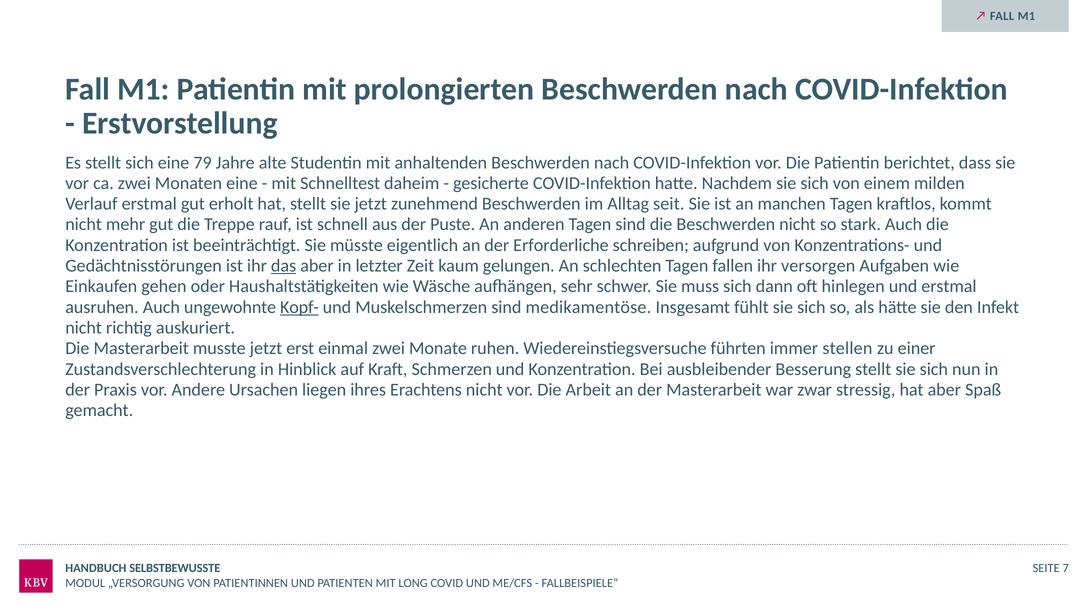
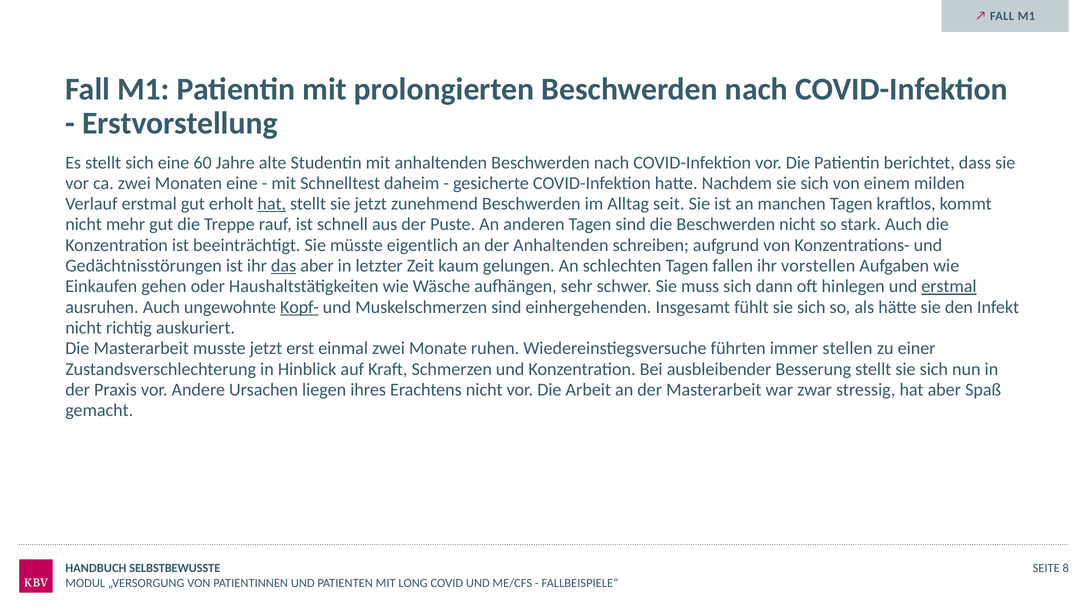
79: 79 -> 60
hat at (272, 204) underline: none -> present
der Erforderliche: Erforderliche -> Anhaltenden
versorgen: versorgen -> vorstellen
erstmal at (949, 286) underline: none -> present
medikamentöse: medikamentöse -> einhergehenden
7: 7 -> 8
